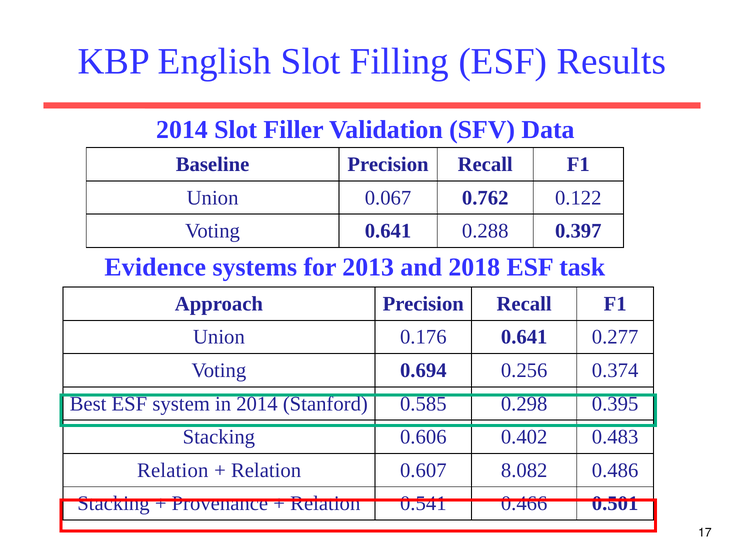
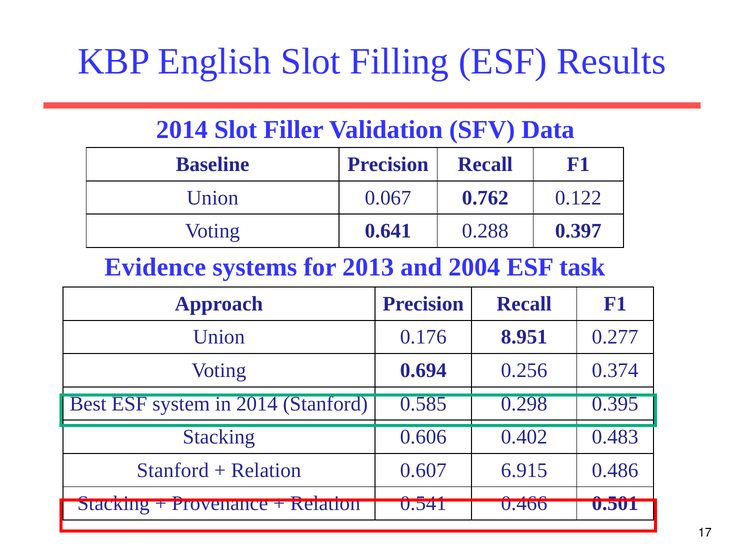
2018: 2018 -> 2004
0.176 0.641: 0.641 -> 8.951
Relation at (173, 470): Relation -> Stanford
8.082: 8.082 -> 6.915
